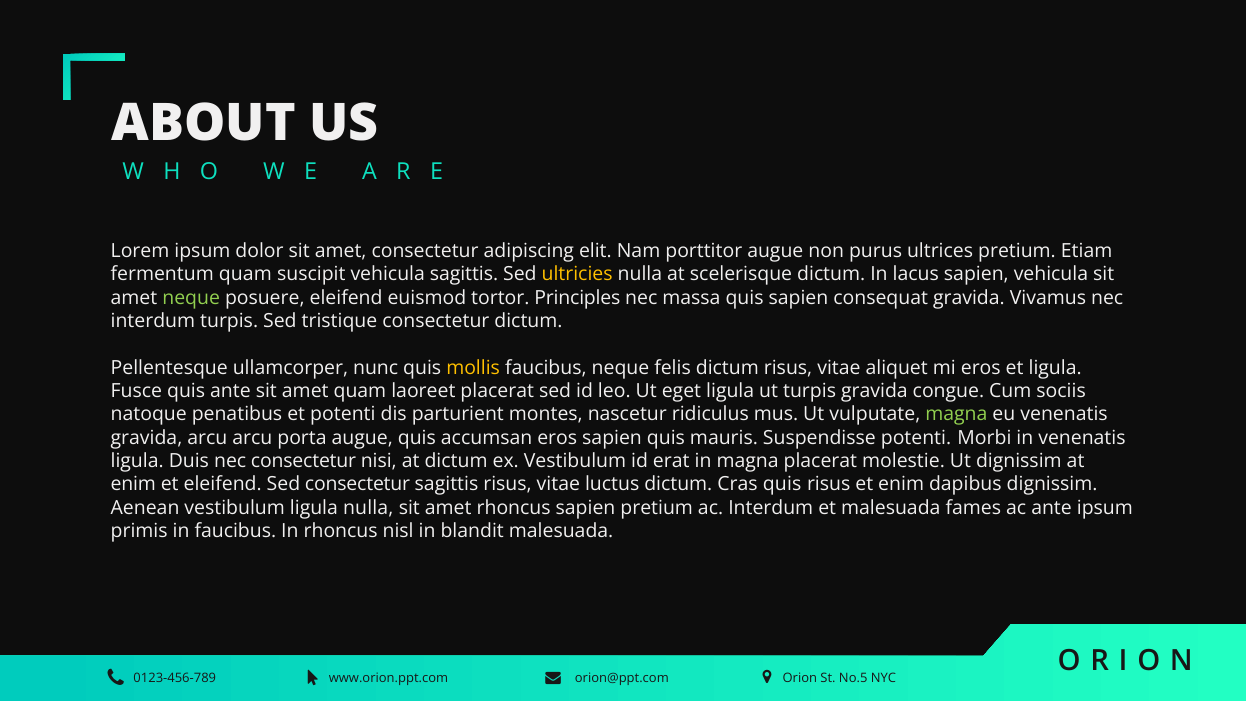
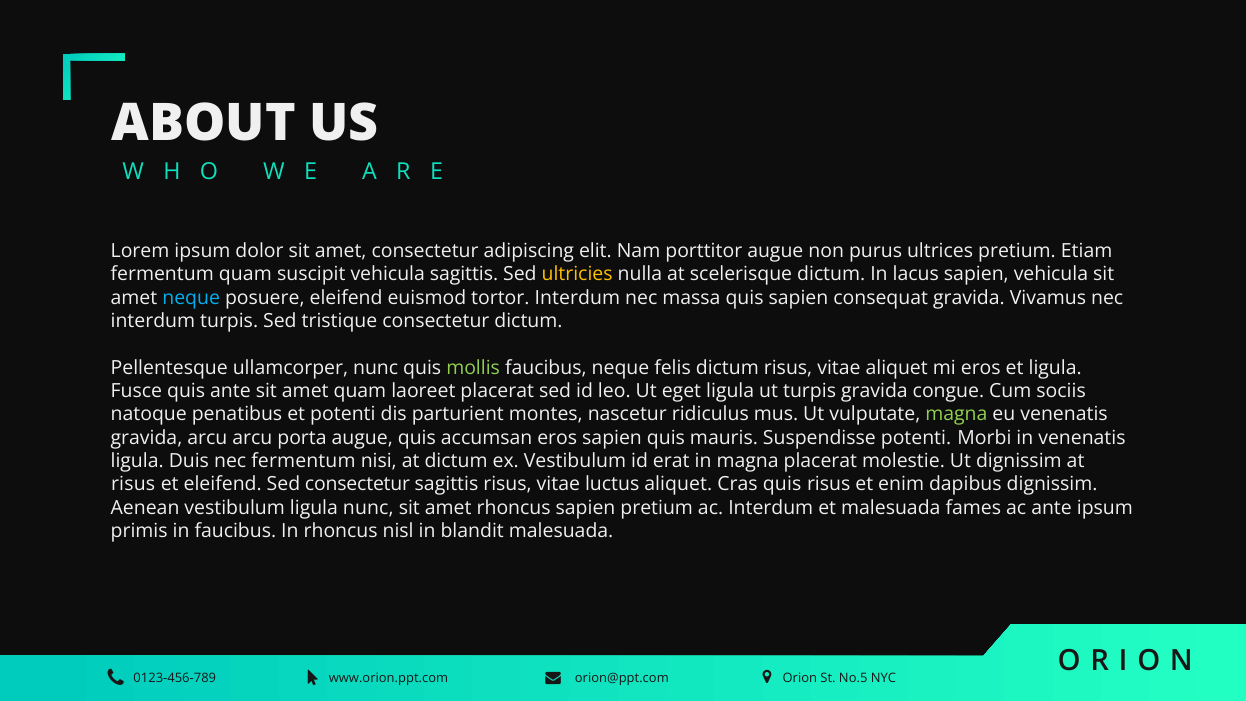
neque at (191, 298) colour: light green -> light blue
tortor Principles: Principles -> Interdum
mollis colour: yellow -> light green
nec consectetur: consectetur -> fermentum
enim at (133, 484): enim -> risus
luctus dictum: dictum -> aliquet
ligula nulla: nulla -> nunc
